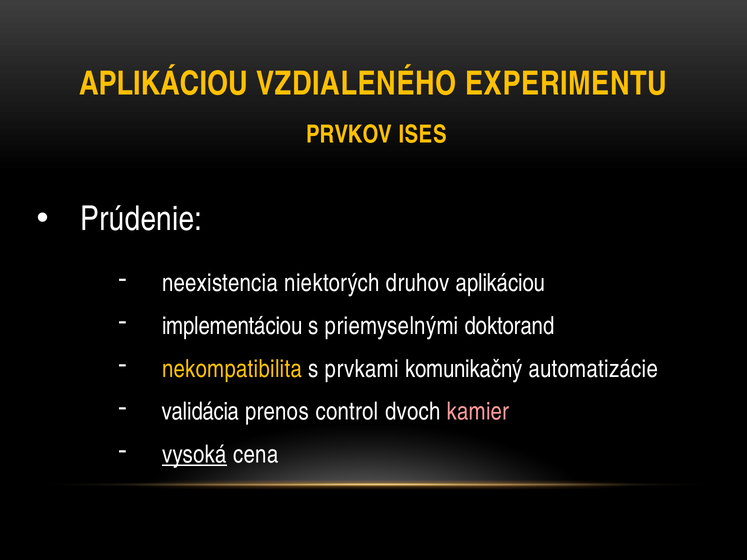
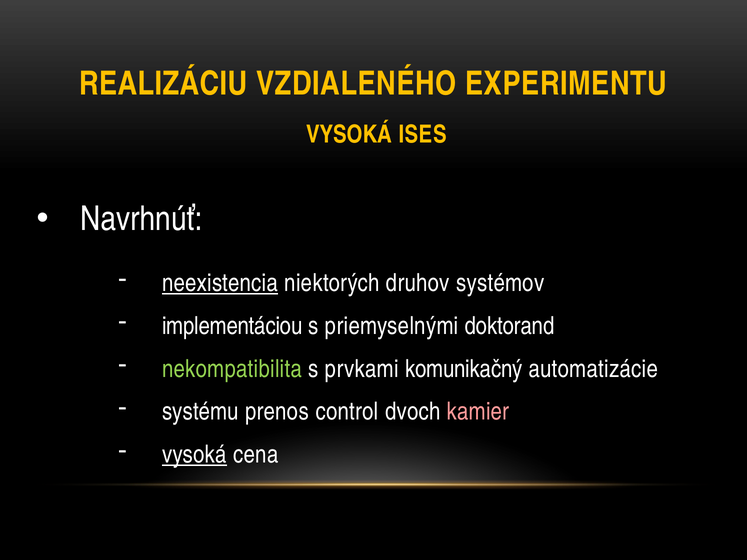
APLIKÁCIOU at (163, 84): APLIKÁCIOU -> REALIZÁCIU
PRVKOV at (349, 135): PRVKOV -> VYSOKÁ
Prúdenie: Prúdenie -> Navrhnúť
neexistencia underline: none -> present
druhov aplikáciou: aplikáciou -> systémov
nekompatibilita colour: yellow -> light green
validácia: validácia -> systému
